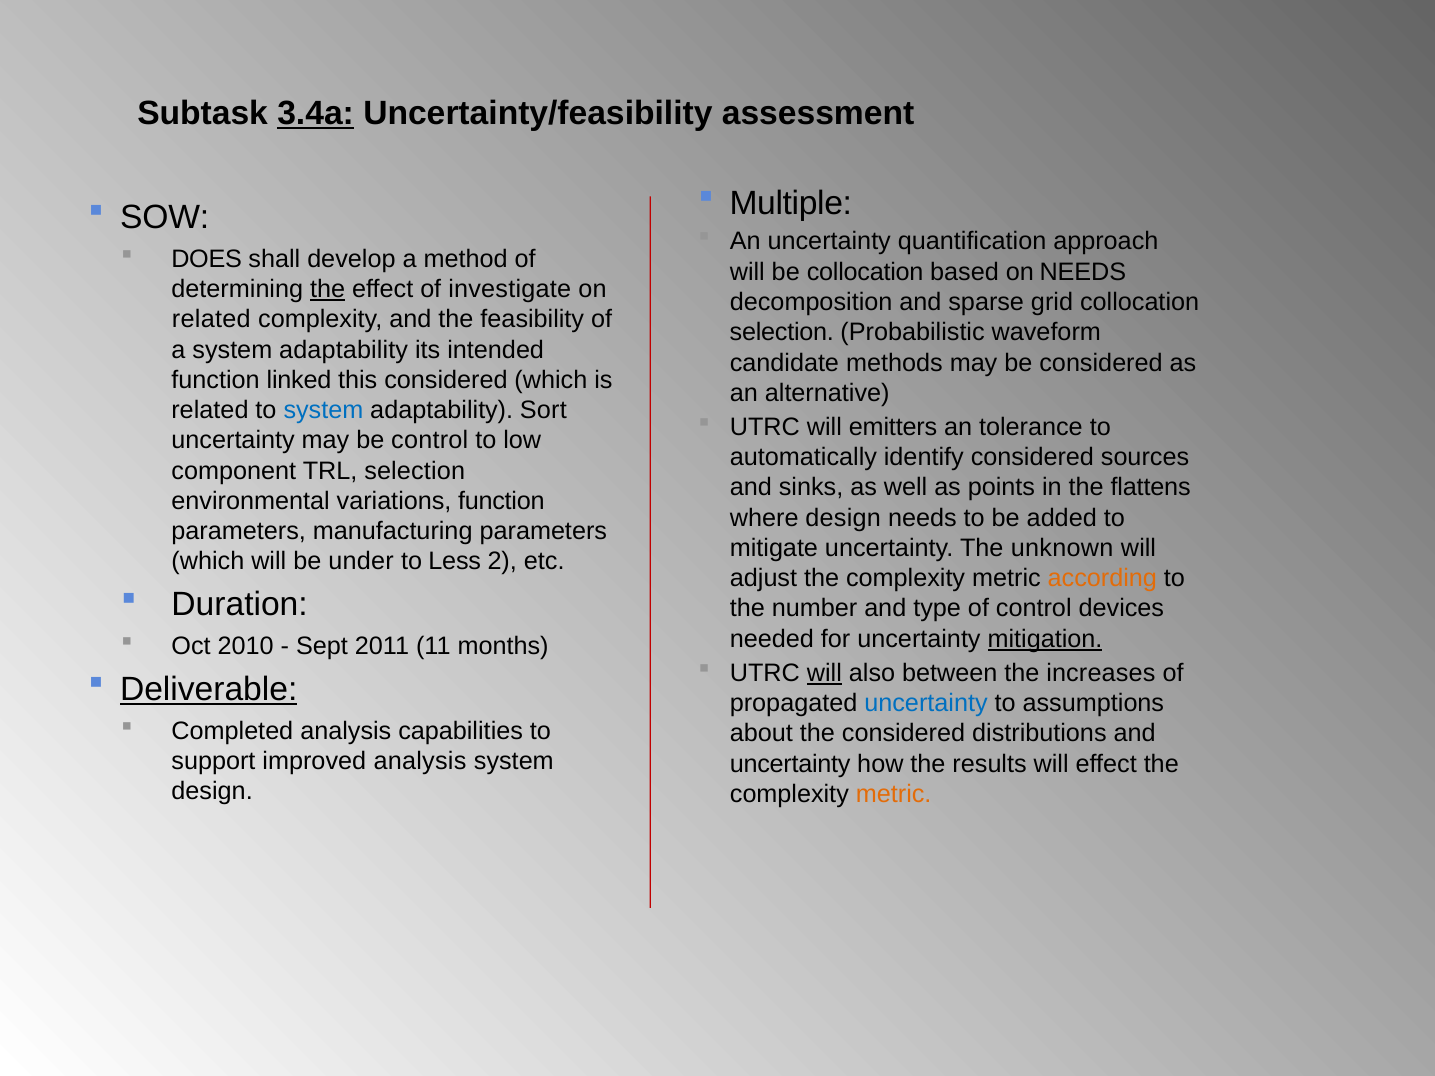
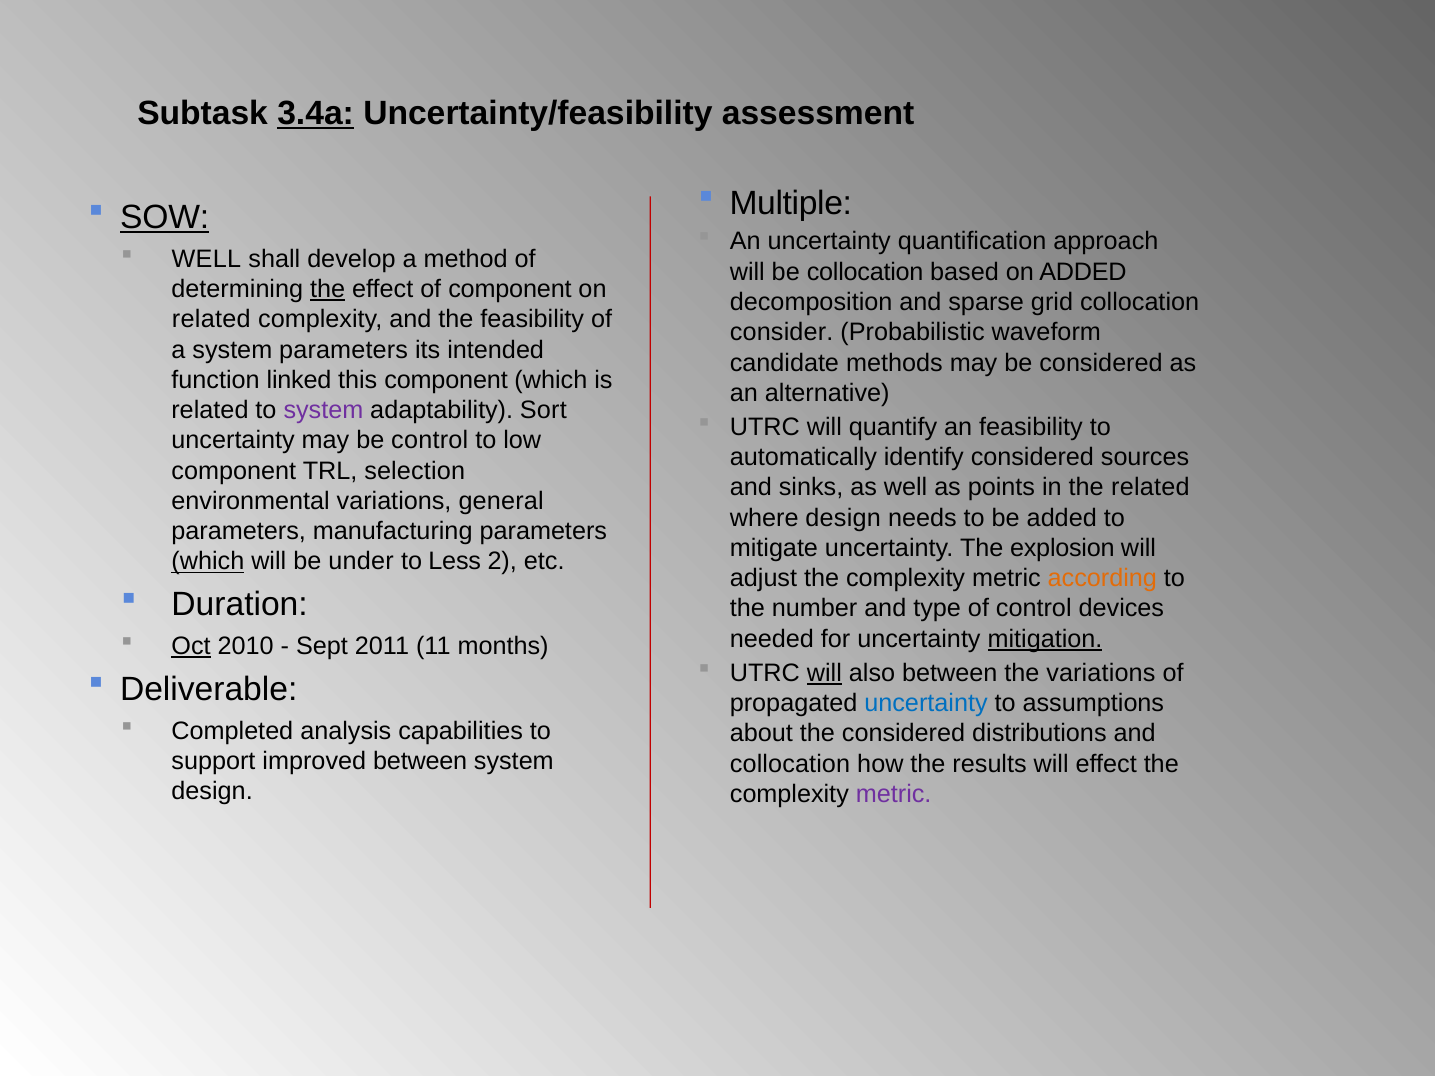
SOW underline: none -> present
DOES at (207, 259): DOES -> WELL
on NEEDS: NEEDS -> ADDED
of investigate: investigate -> component
selection at (782, 333): selection -> consider
a system adaptability: adaptability -> parameters
this considered: considered -> component
system at (323, 410) colour: blue -> purple
emitters: emitters -> quantify
an tolerance: tolerance -> feasibility
the flattens: flattens -> related
variations function: function -> general
unknown: unknown -> explosion
which at (208, 562) underline: none -> present
Oct underline: none -> present
the increases: increases -> variations
Deliverable underline: present -> none
improved analysis: analysis -> between
uncertainty at (790, 764): uncertainty -> collocation
metric at (894, 794) colour: orange -> purple
